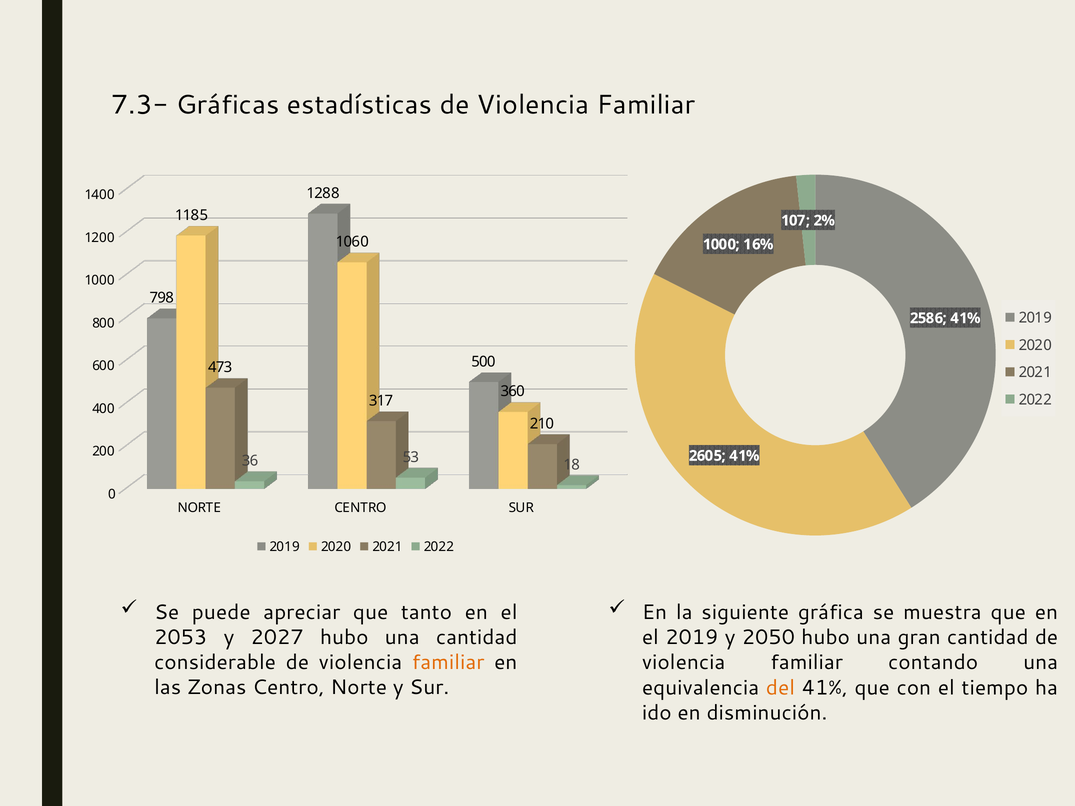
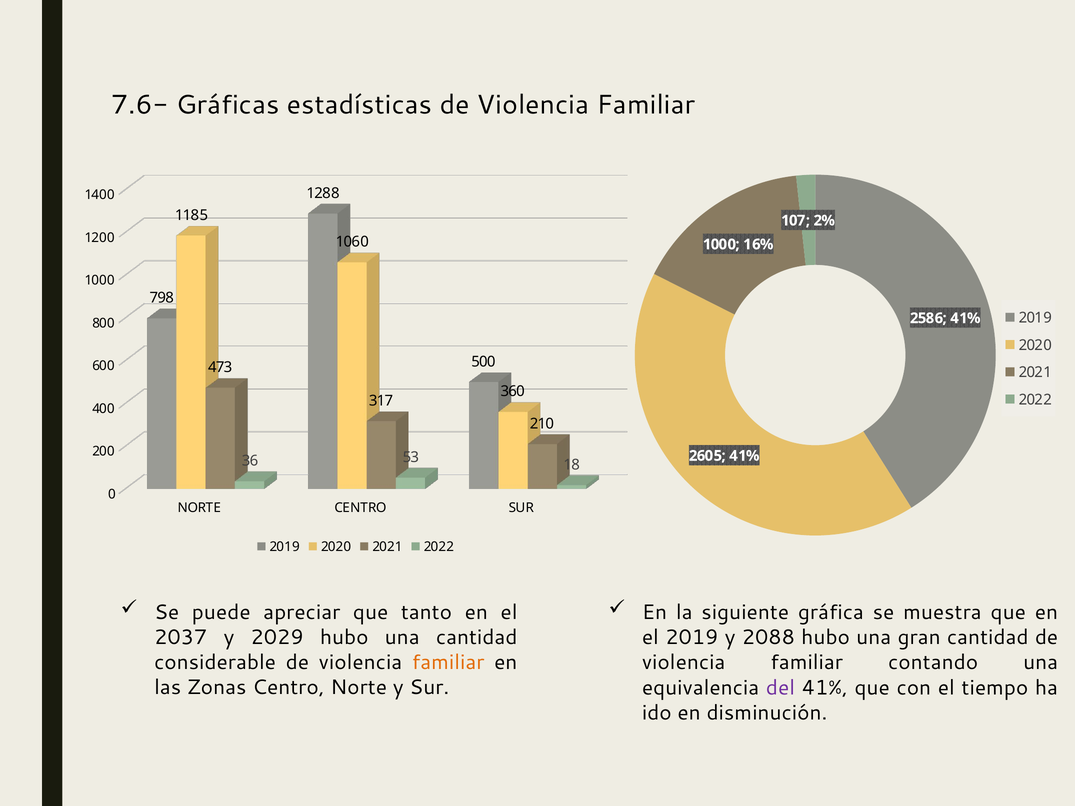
7.3-: 7.3- -> 7.6-
2053: 2053 -> 2037
2027: 2027 -> 2029
2050: 2050 -> 2088
del colour: orange -> purple
